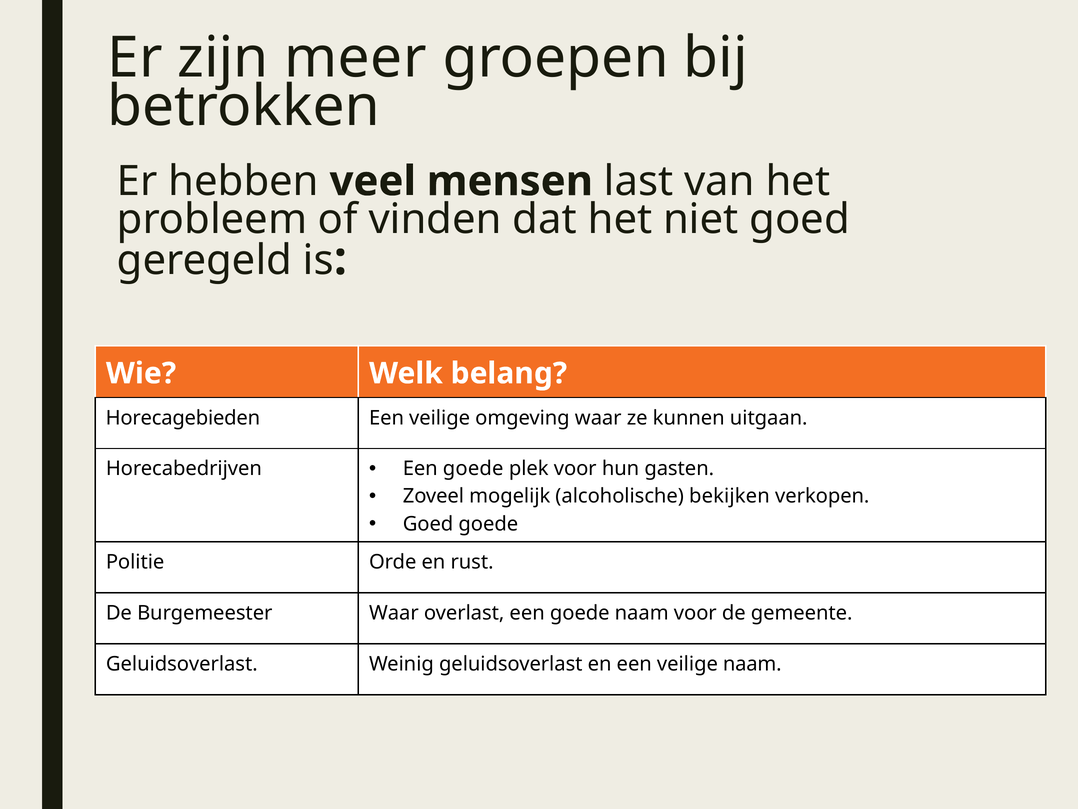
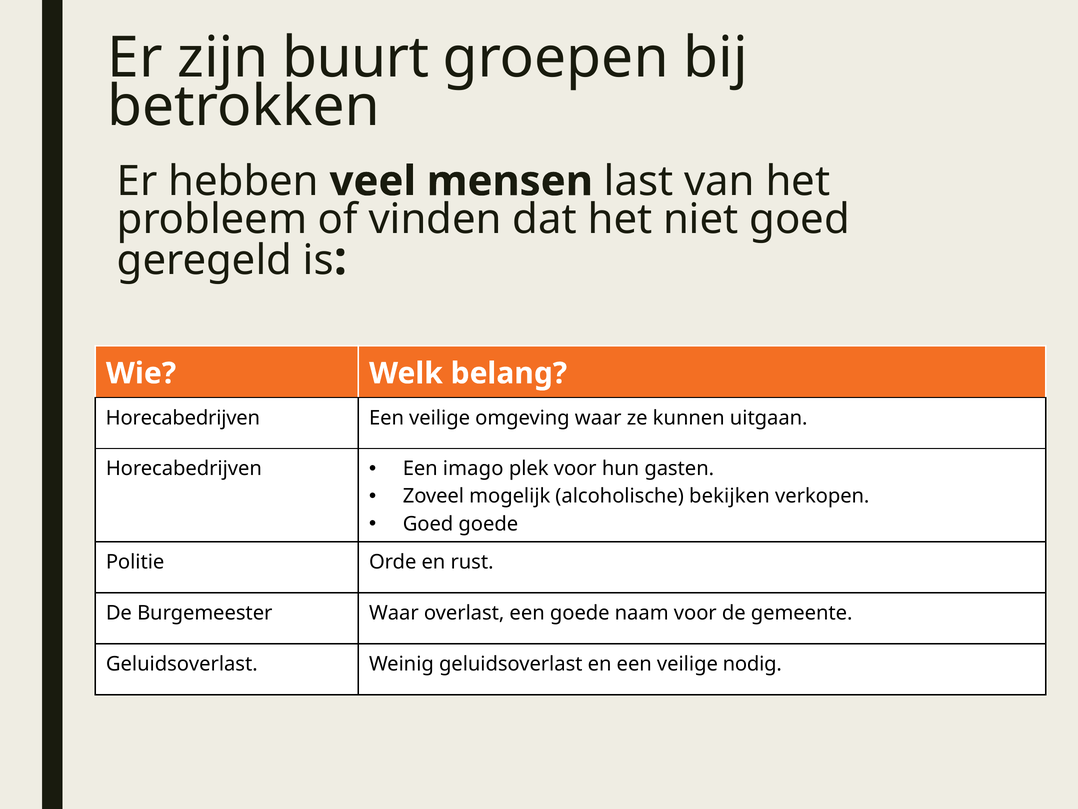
meer: meer -> buurt
Horecagebieden at (183, 418): Horecagebieden -> Horecabedrijven
goede at (473, 469): goede -> imago
veilige naam: naam -> nodig
